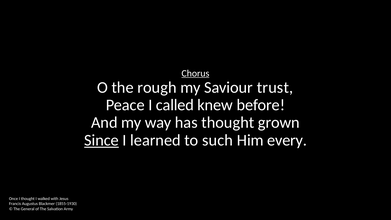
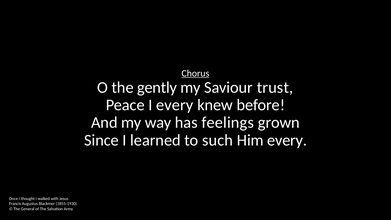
rough: rough -> gently
I called: called -> every
has thought: thought -> feelings
Since underline: present -> none
